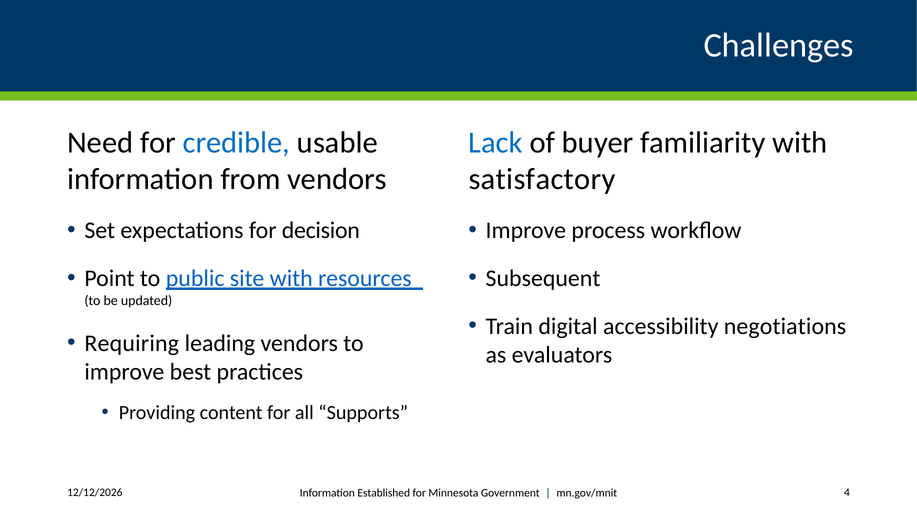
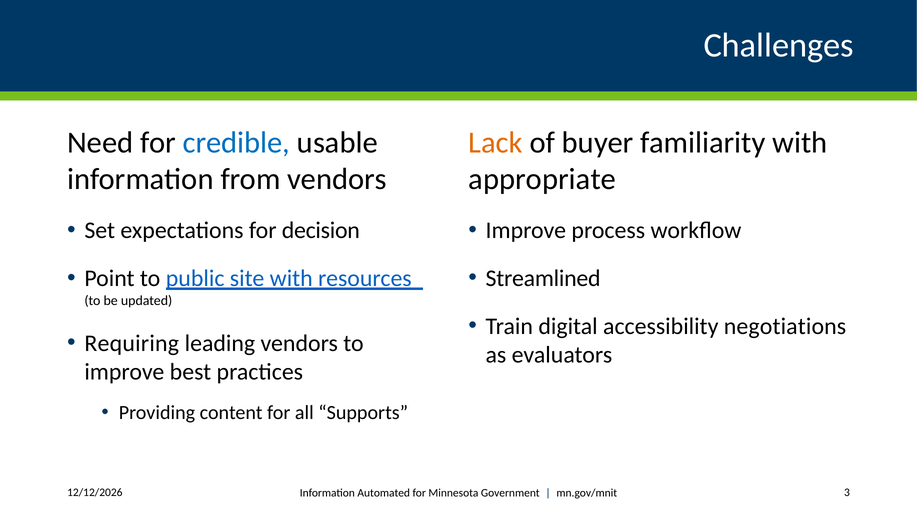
Lack colour: blue -> orange
satisfactory: satisfactory -> appropriate
Subsequent: Subsequent -> Streamlined
Established: Established -> Automated
4: 4 -> 3
